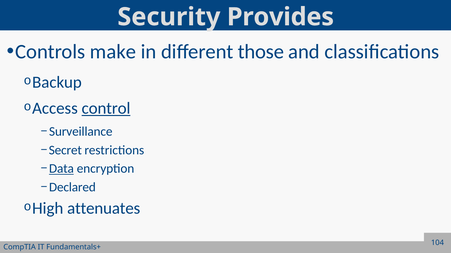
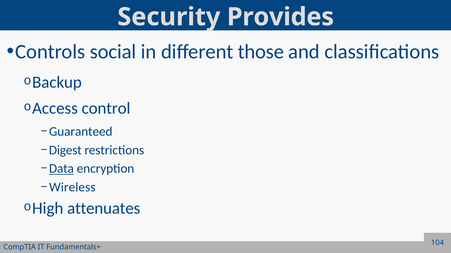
make: make -> social
control underline: present -> none
Surveillance: Surveillance -> Guaranteed
Secret: Secret -> Digest
Declared: Declared -> Wireless
